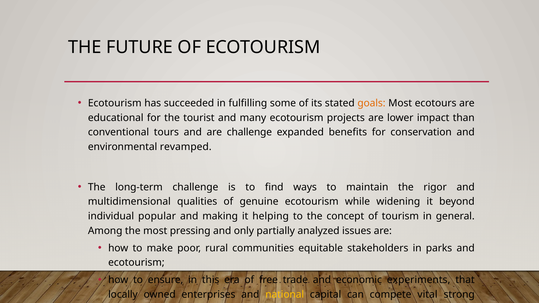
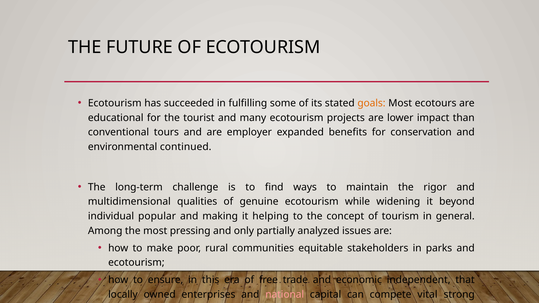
are challenge: challenge -> employer
revamped: revamped -> continued
experiments: experiments -> independent
national colour: yellow -> pink
